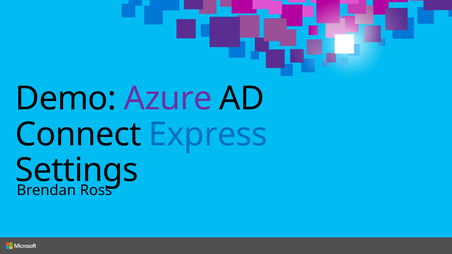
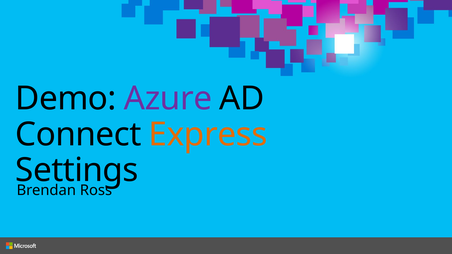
Express colour: blue -> orange
